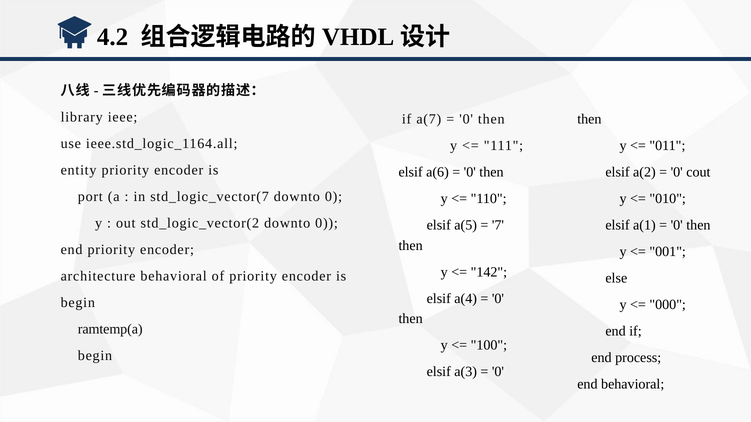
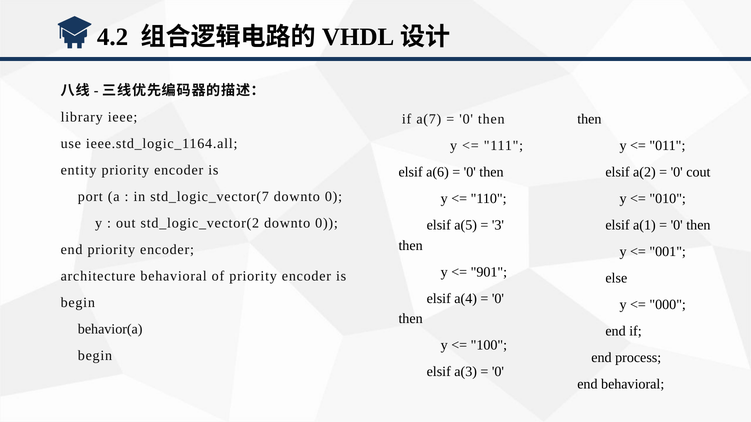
7: 7 -> 3
142: 142 -> 901
ramtemp(a: ramtemp(a -> behavior(a
